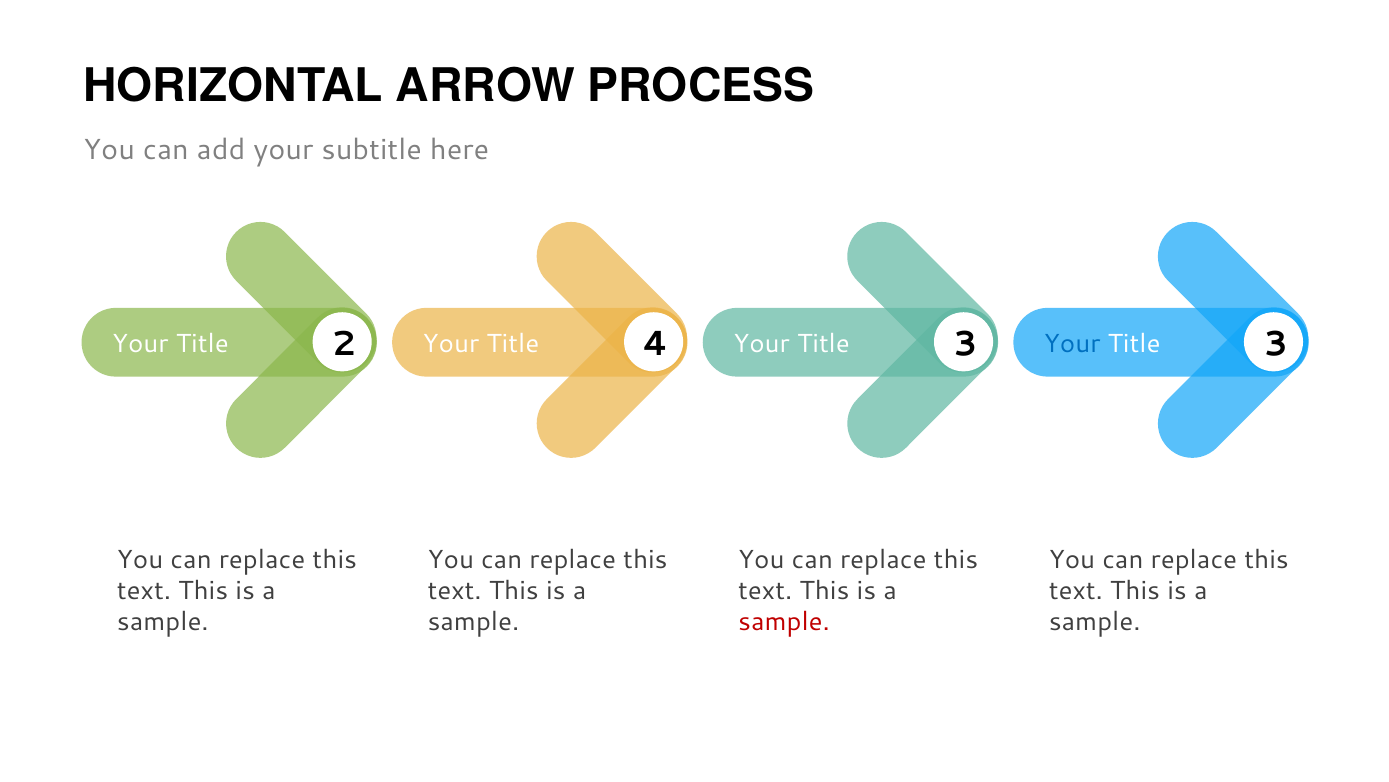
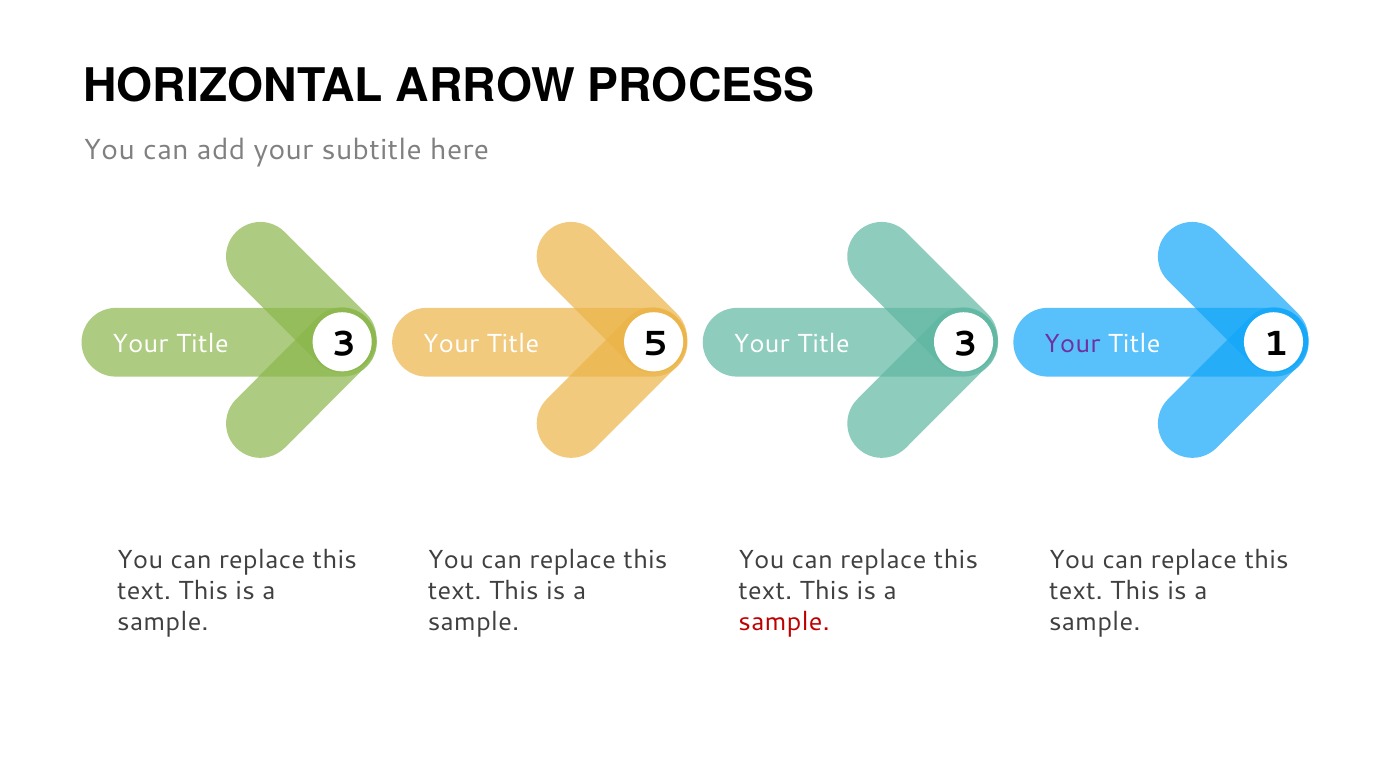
2 at (344, 344): 2 -> 3
4: 4 -> 5
Your at (1072, 344) colour: blue -> purple
3 at (1276, 344): 3 -> 1
